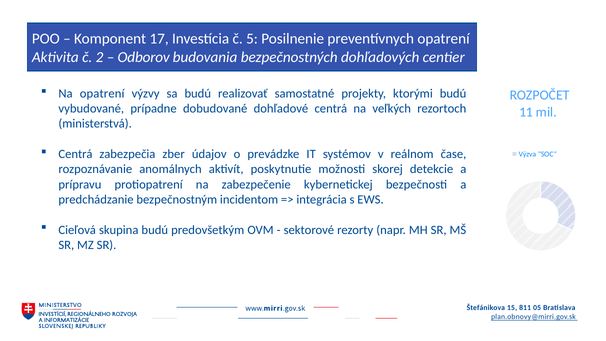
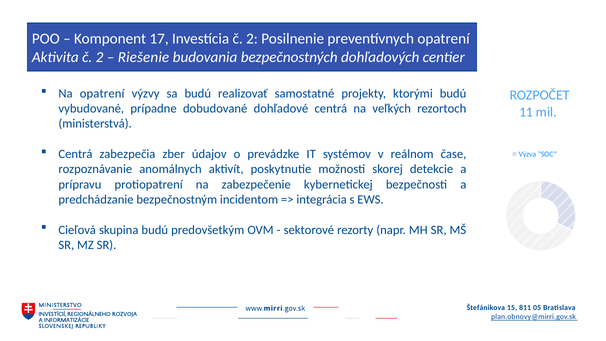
Investícia č 5: 5 -> 2
Odborov: Odborov -> Riešenie
